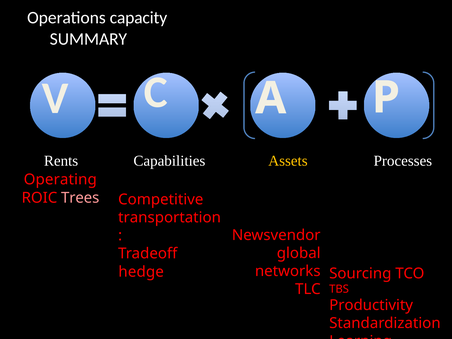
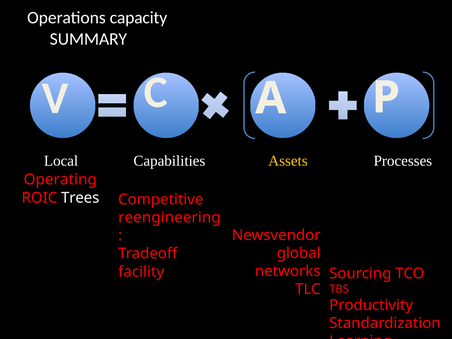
Rents: Rents -> Local
Trees colour: pink -> white
transportation: transportation -> reengineering
hedge: hedge -> facility
